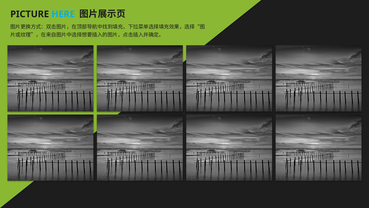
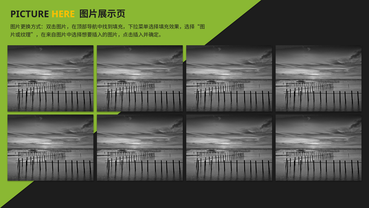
HERE colour: light blue -> yellow
